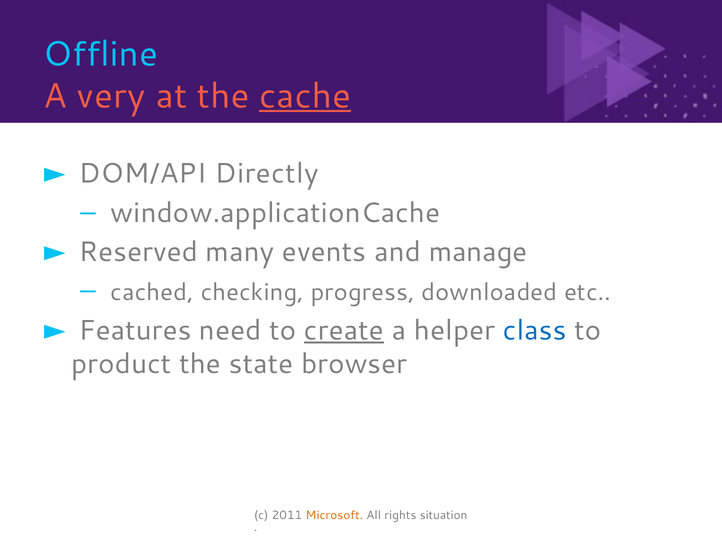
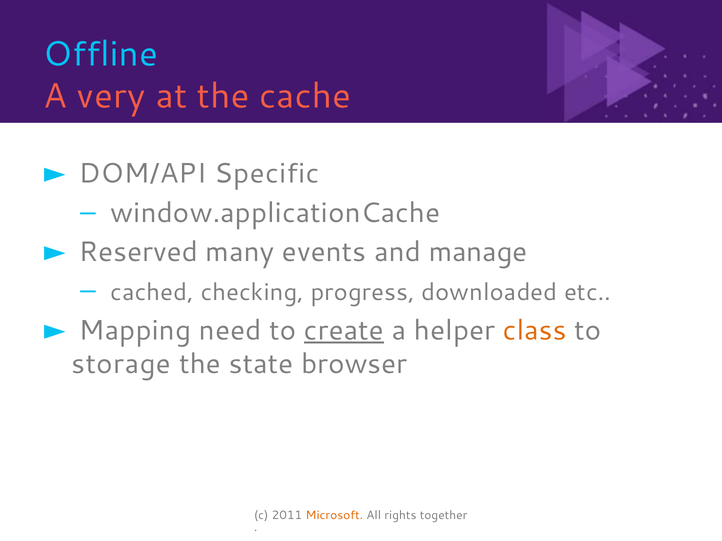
cache underline: present -> none
Directly: Directly -> Specific
Features: Features -> Mapping
class colour: blue -> orange
product: product -> storage
situation: situation -> together
